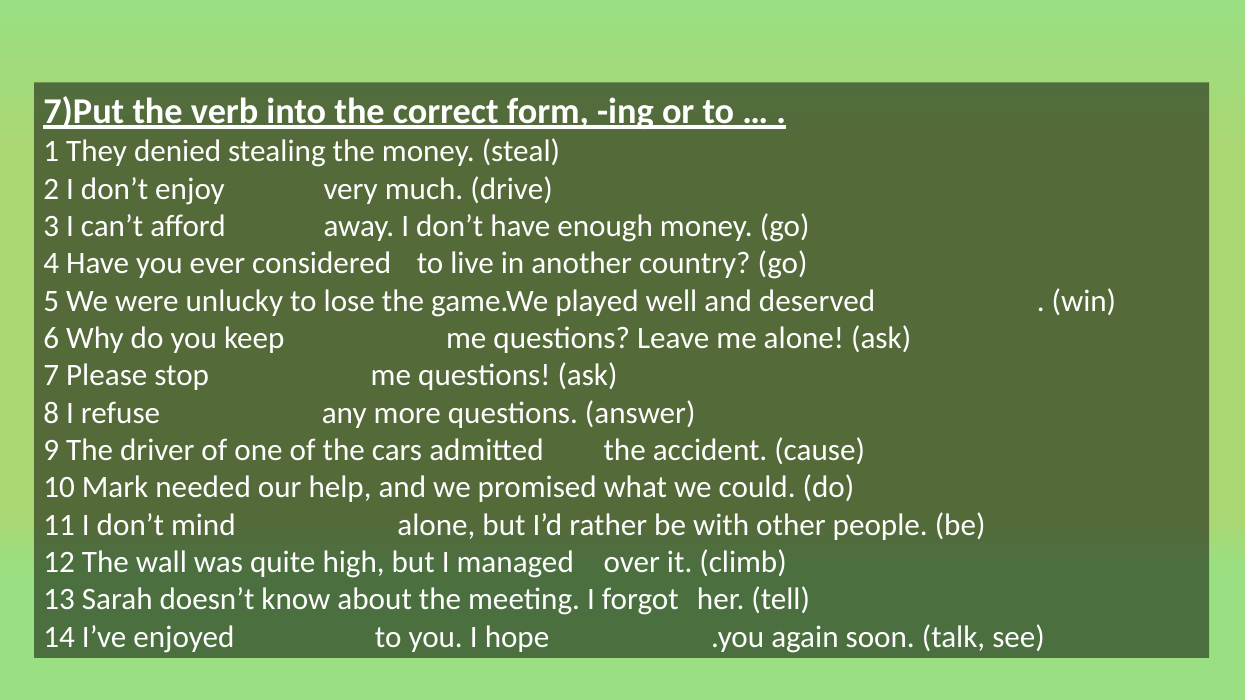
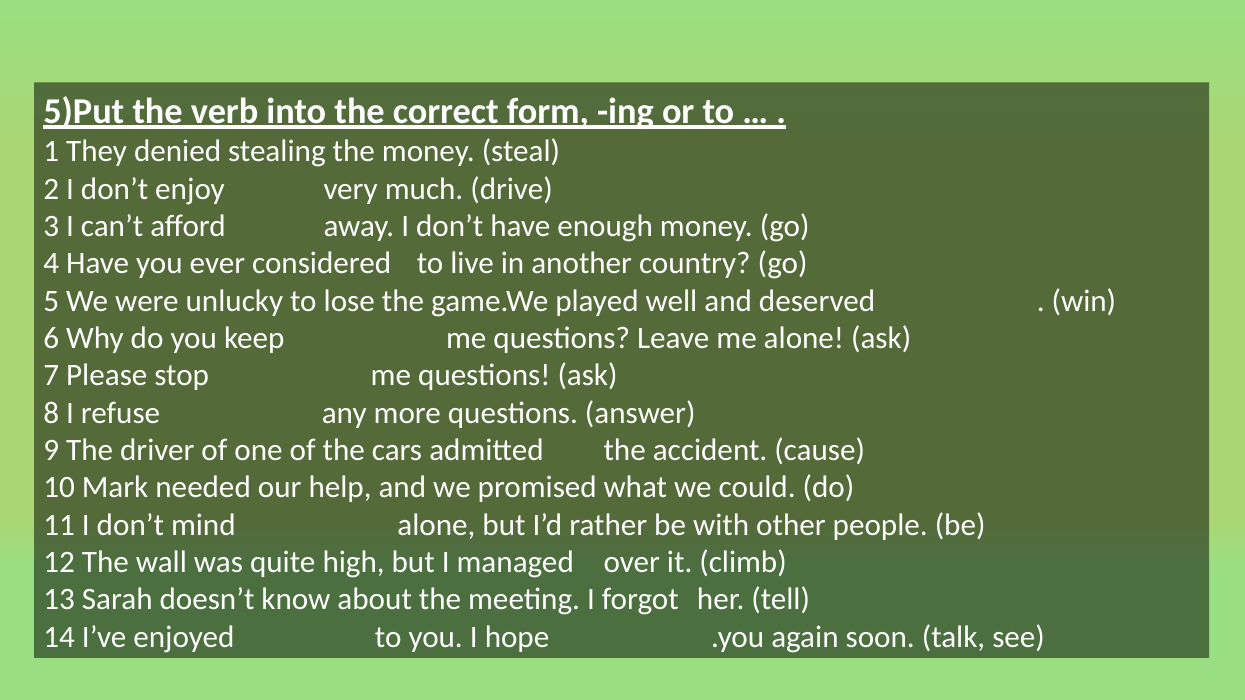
7)Put: 7)Put -> 5)Put
